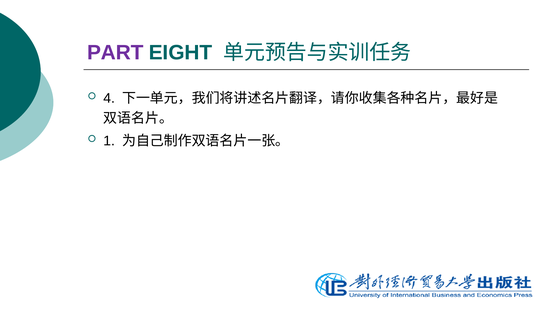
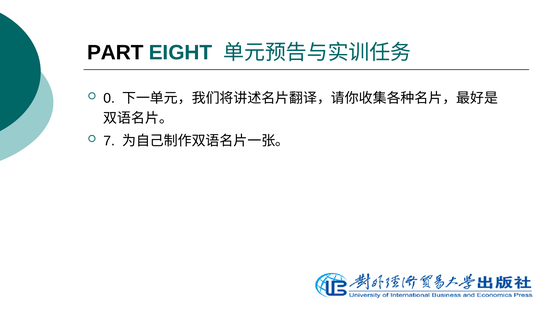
PART colour: purple -> black
4: 4 -> 0
1: 1 -> 7
